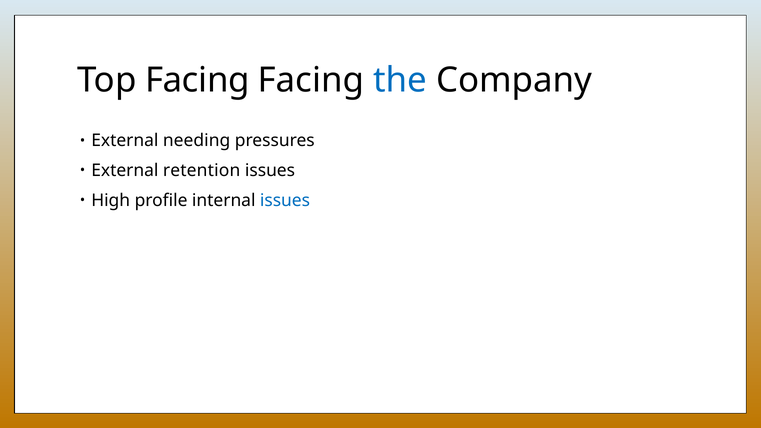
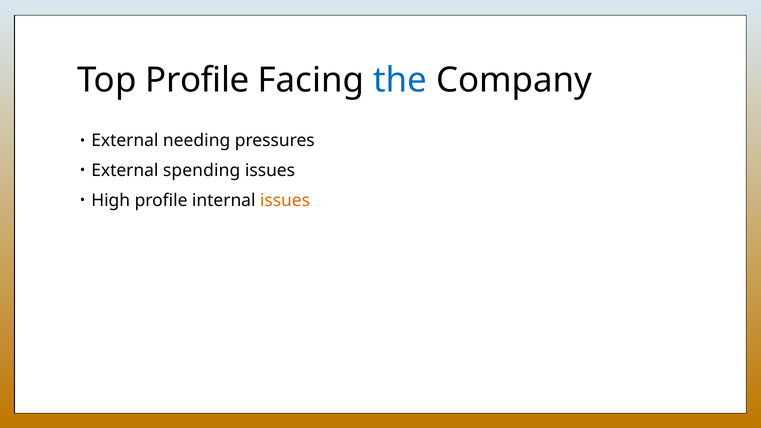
Top Facing: Facing -> Profile
retention: retention -> spending
issues at (285, 200) colour: blue -> orange
